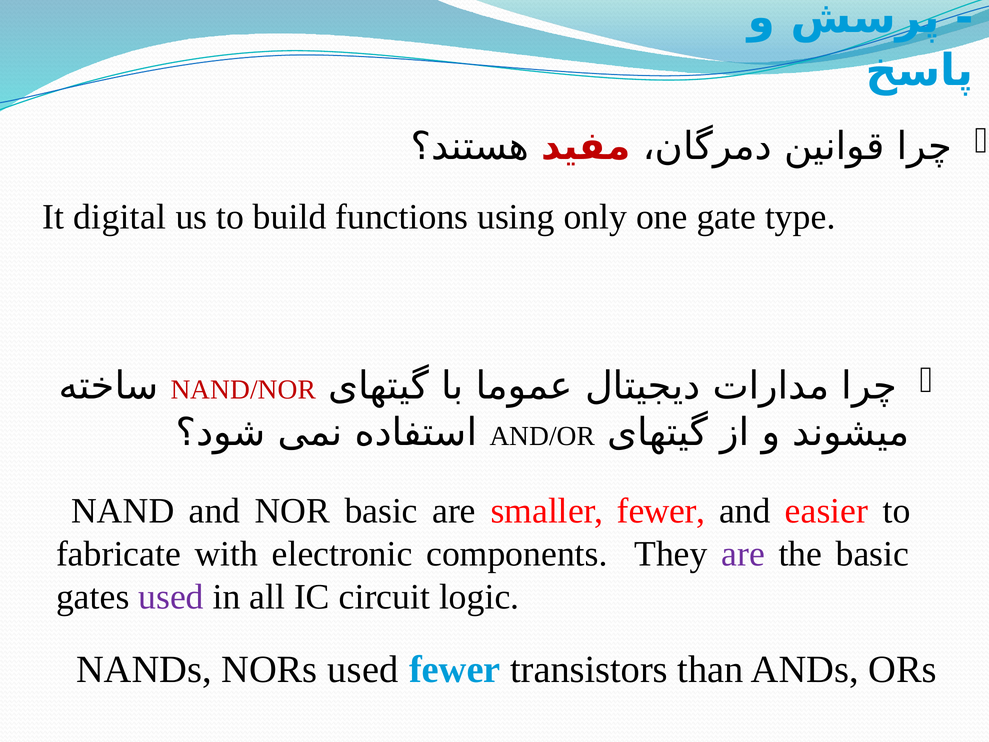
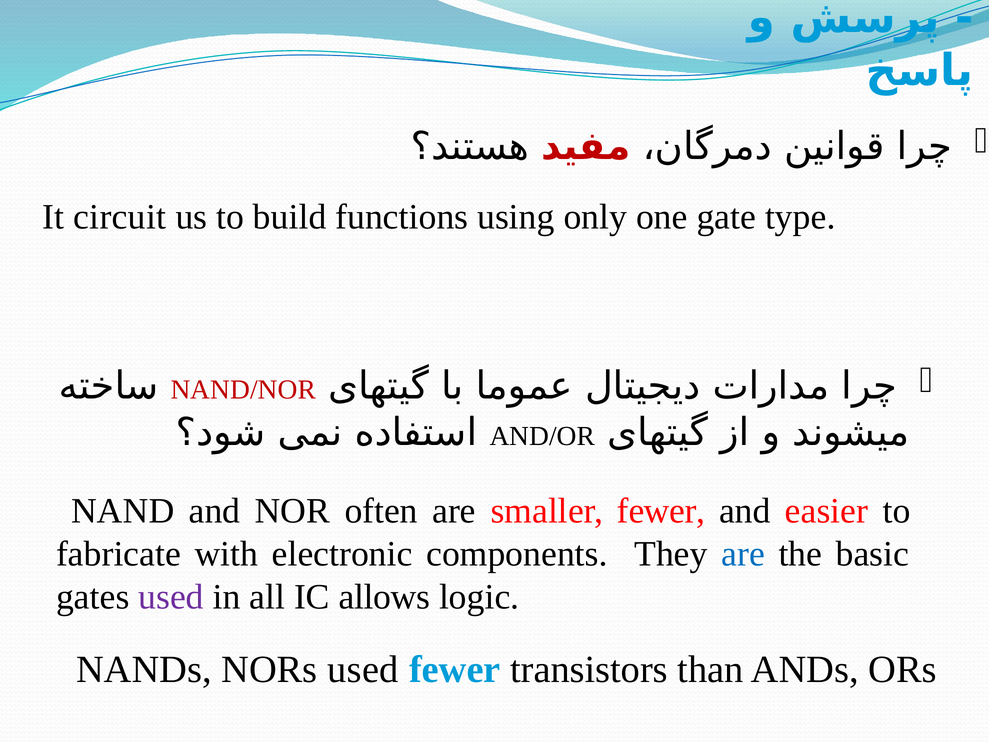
digital: digital -> circuit
NOR basic: basic -> often
are at (743, 554) colour: purple -> blue
circuit: circuit -> allows
